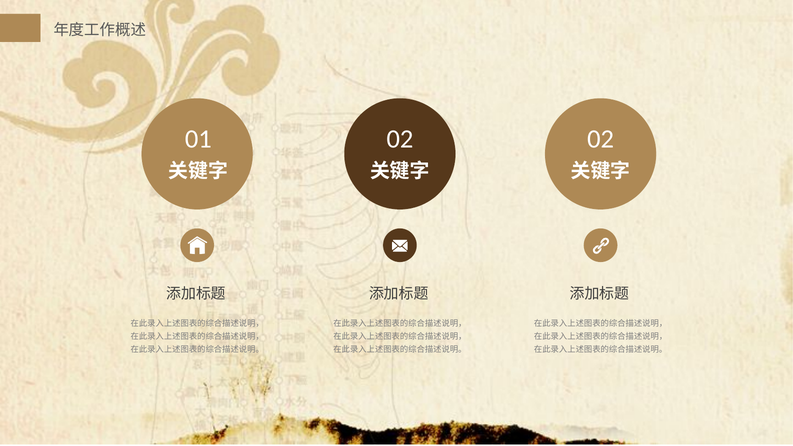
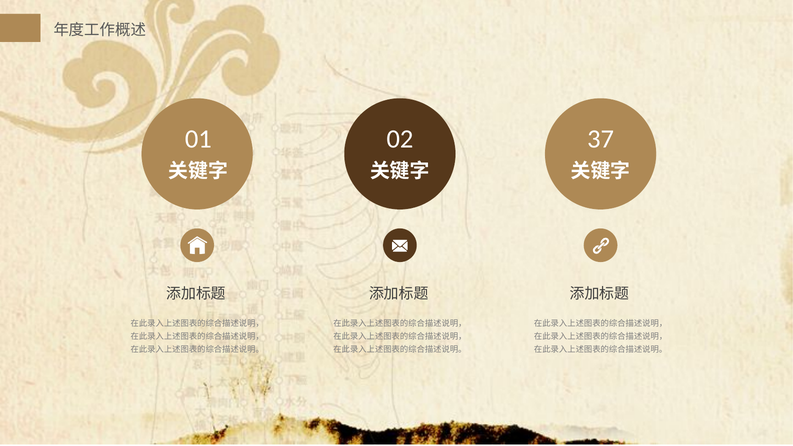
02 02: 02 -> 37
